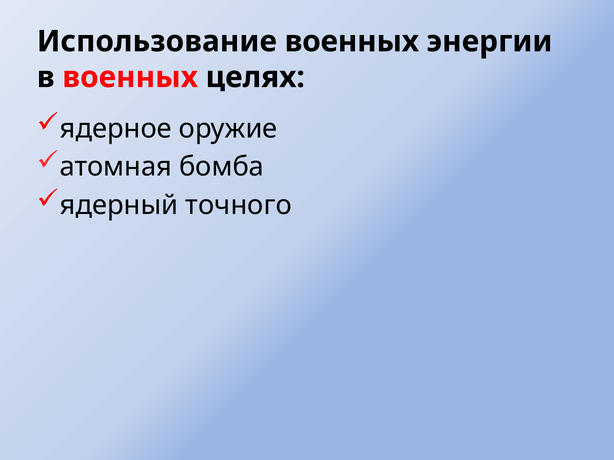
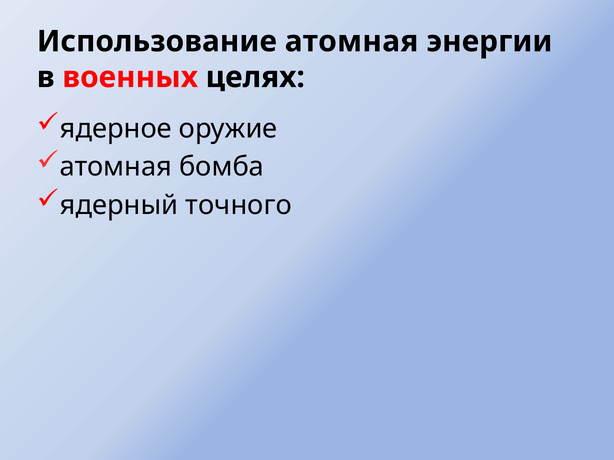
Использование военных: военных -> атомная
